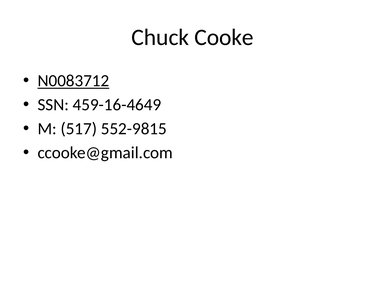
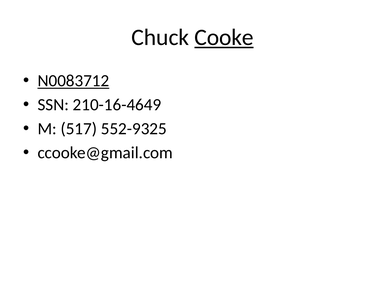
Cooke underline: none -> present
459-16-4649: 459-16-4649 -> 210-16-4649
552-9815: 552-9815 -> 552-9325
